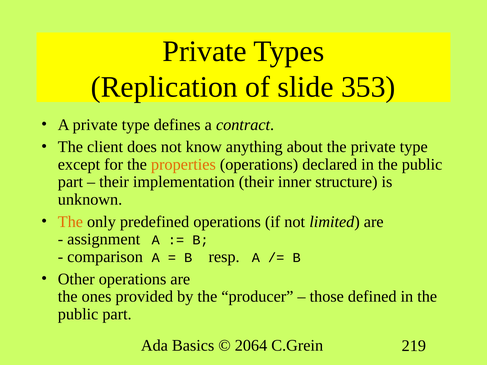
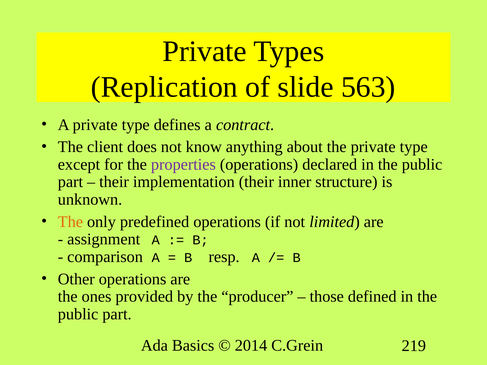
353: 353 -> 563
properties colour: orange -> purple
2064: 2064 -> 2014
